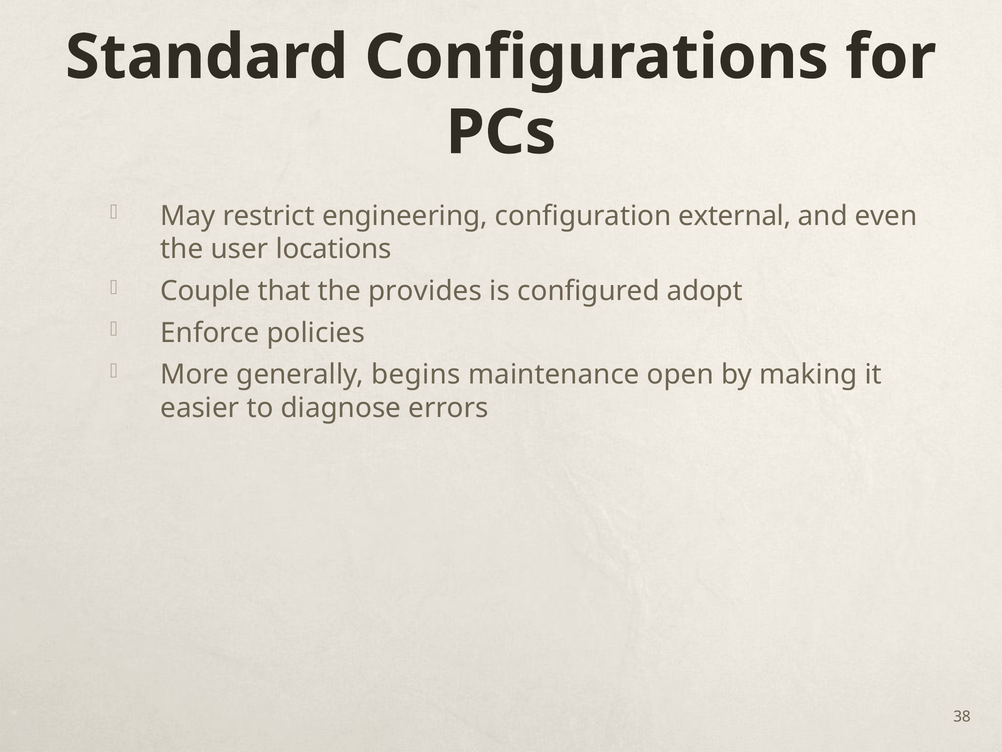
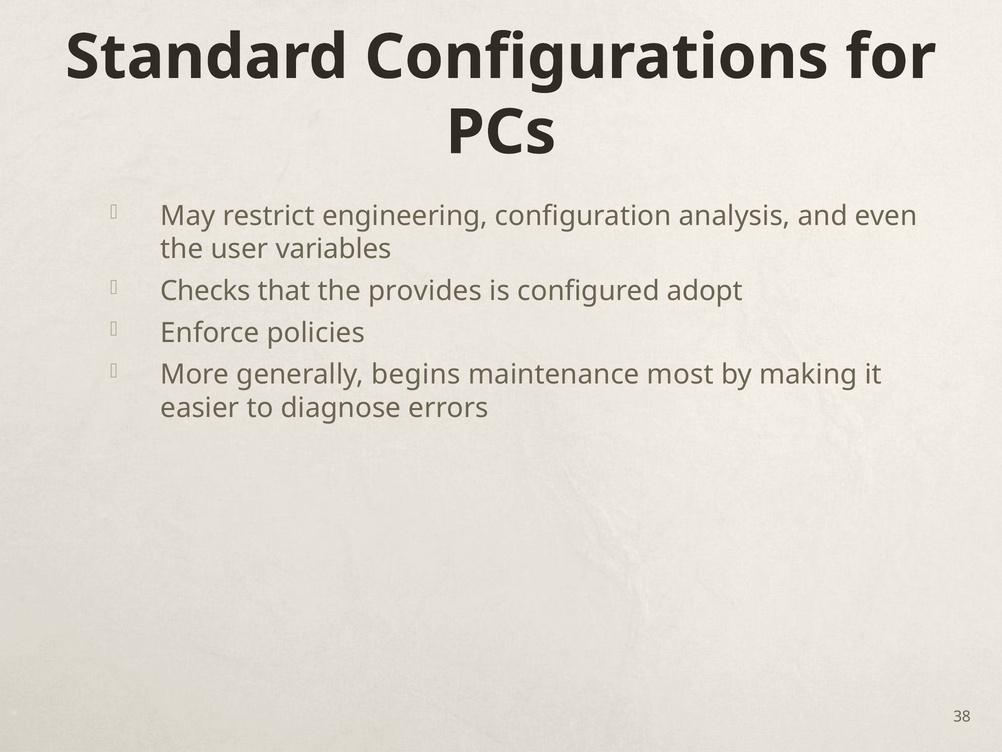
external: external -> analysis
locations: locations -> variables
Couple: Couple -> Checks
open: open -> most
